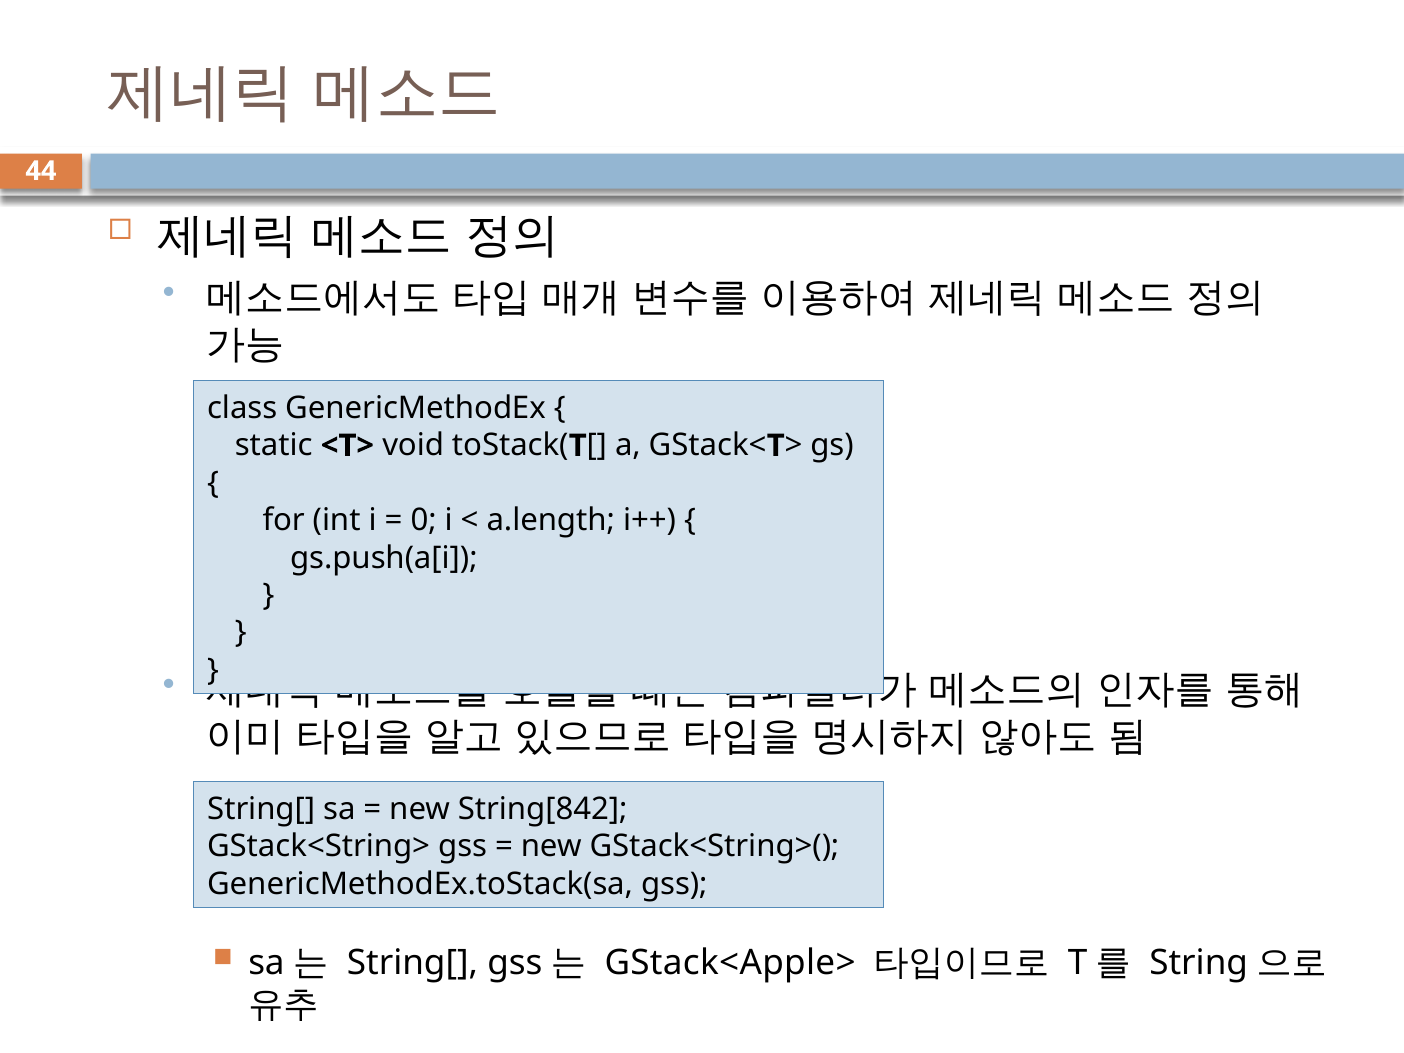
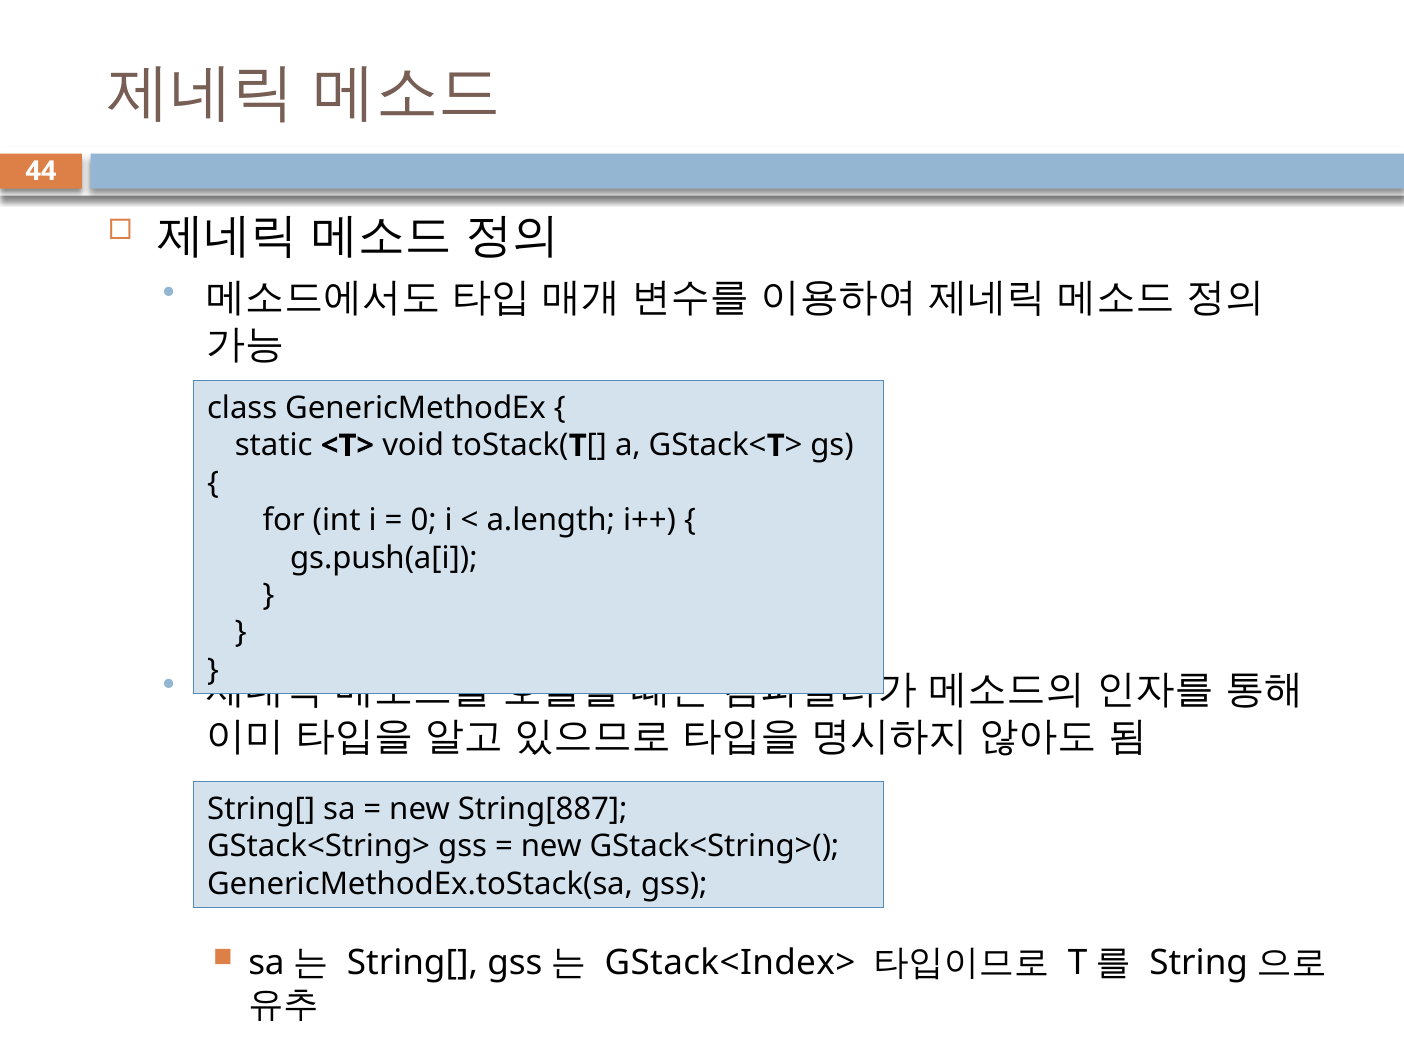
String[842: String[842 -> String[887
GStack<Apple>: GStack<Apple> -> GStack<Index>
